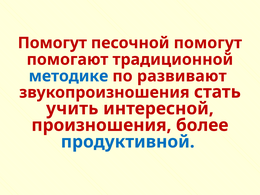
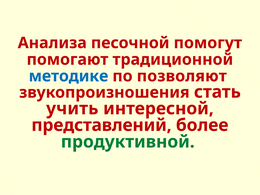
Помогут at (52, 43): Помогут -> Анализа
развивают: развивают -> позволяют
произношения: произношения -> представлений
продуктивной colour: blue -> green
